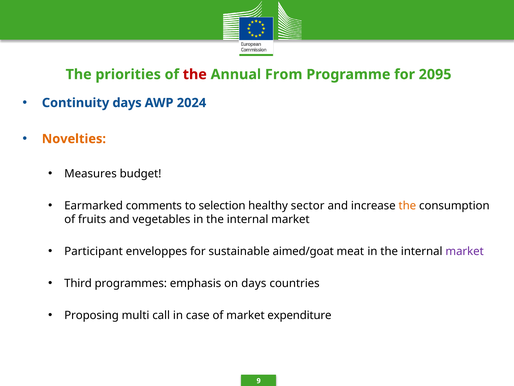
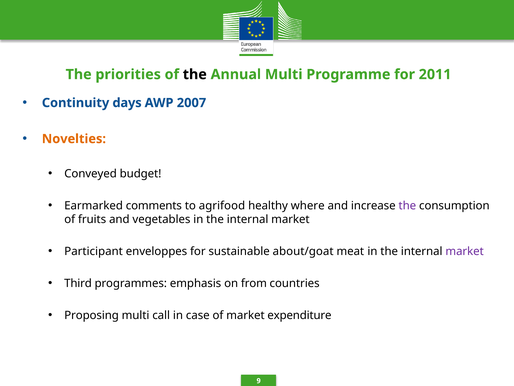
the at (195, 74) colour: red -> black
Annual From: From -> Multi
2095: 2095 -> 2011
2024: 2024 -> 2007
Measures: Measures -> Conveyed
selection: selection -> agrifood
sector: sector -> where
the at (407, 205) colour: orange -> purple
aimed/goat: aimed/goat -> about/goat
on days: days -> from
